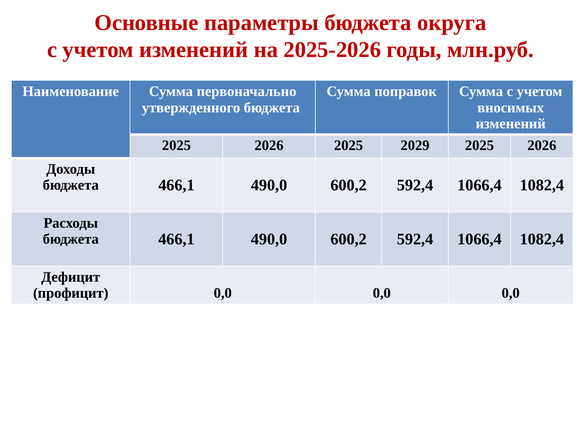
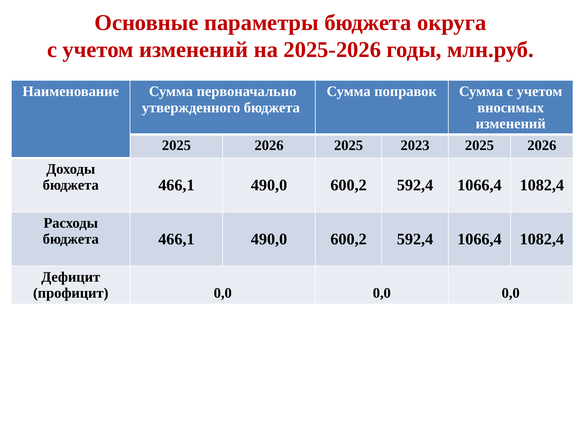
2029: 2029 -> 2023
